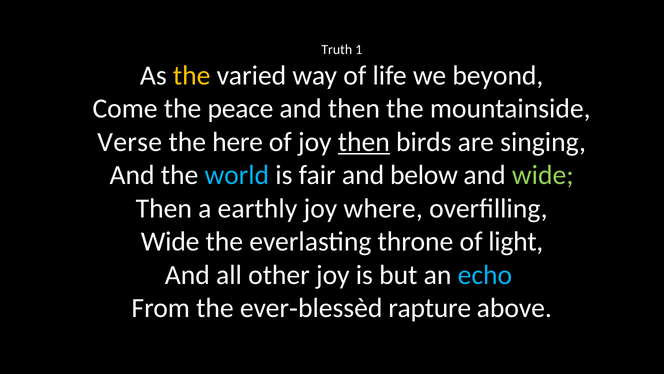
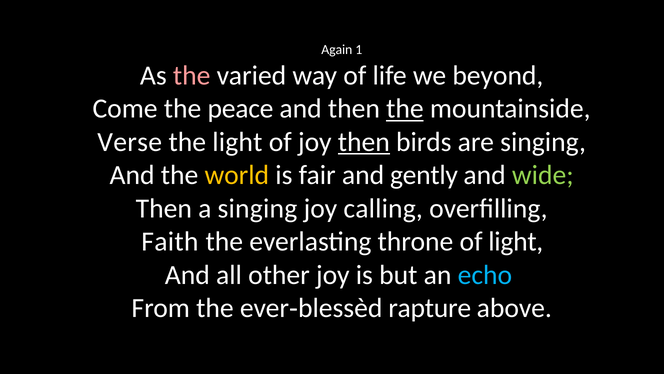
Truth: Truth -> Again
the at (192, 75) colour: yellow -> pink
the at (405, 109) underline: none -> present
the here: here -> light
world colour: light blue -> yellow
below: below -> gently
a earthly: earthly -> singing
where: where -> calling
Wide at (170, 241): Wide -> Faith
